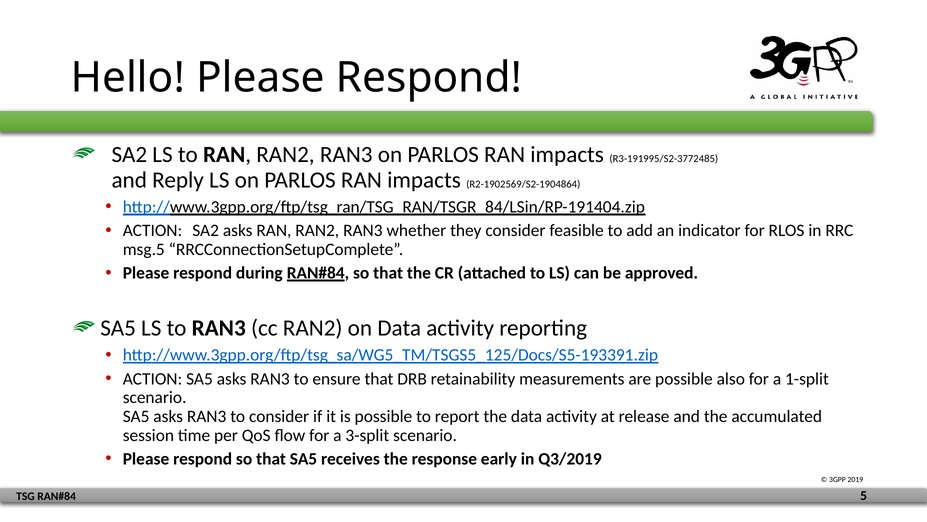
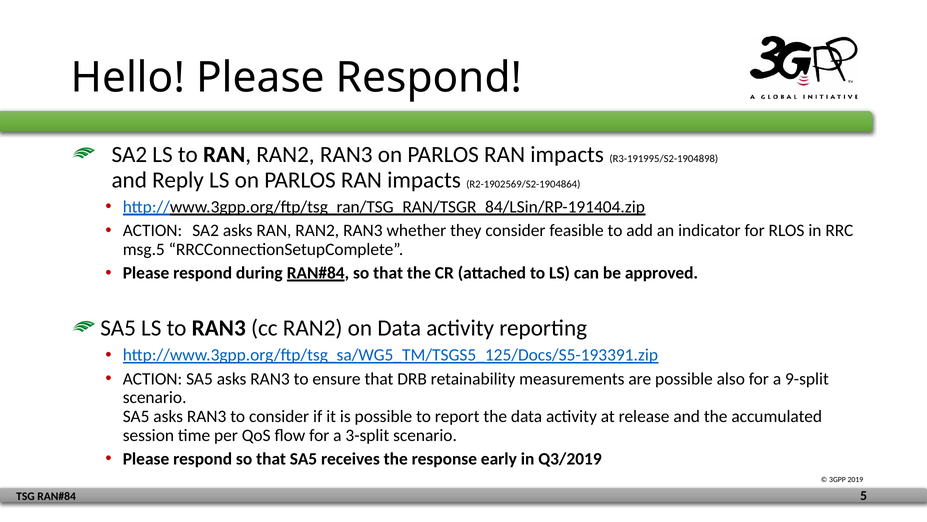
R3-191995/S2-3772485: R3-191995/S2-3772485 -> R3-191995/S2-1904898
1-split: 1-split -> 9-split
